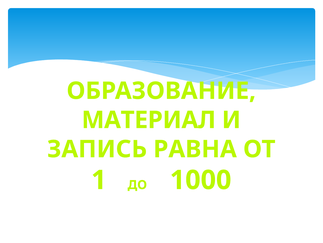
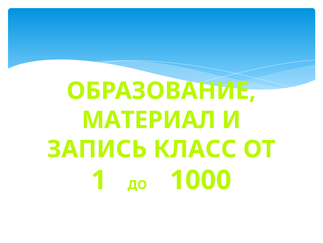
РАВНА: РАВНА -> КЛАСС
